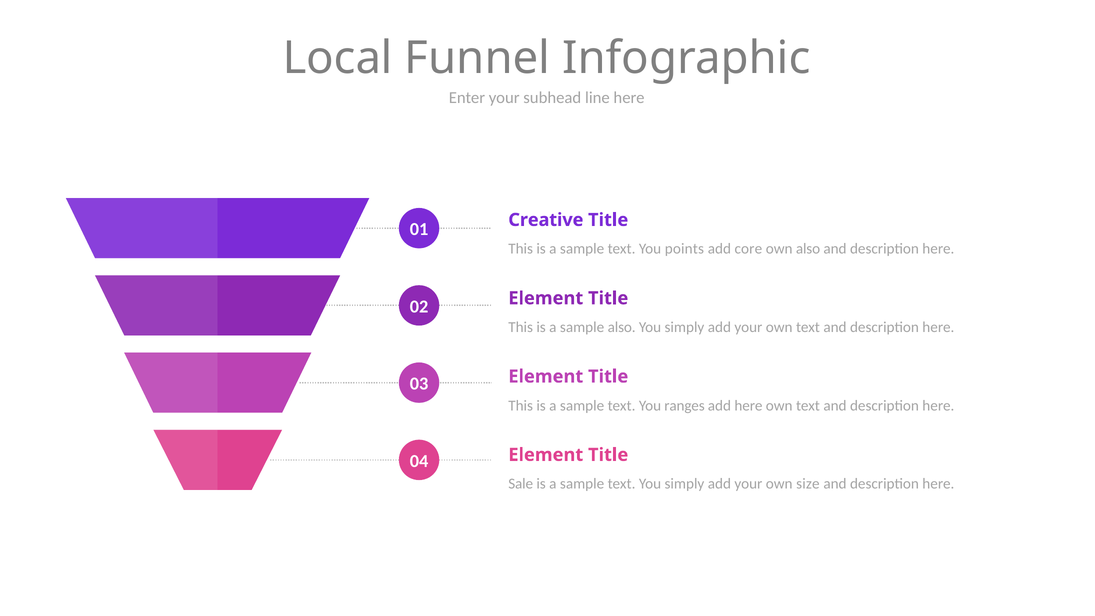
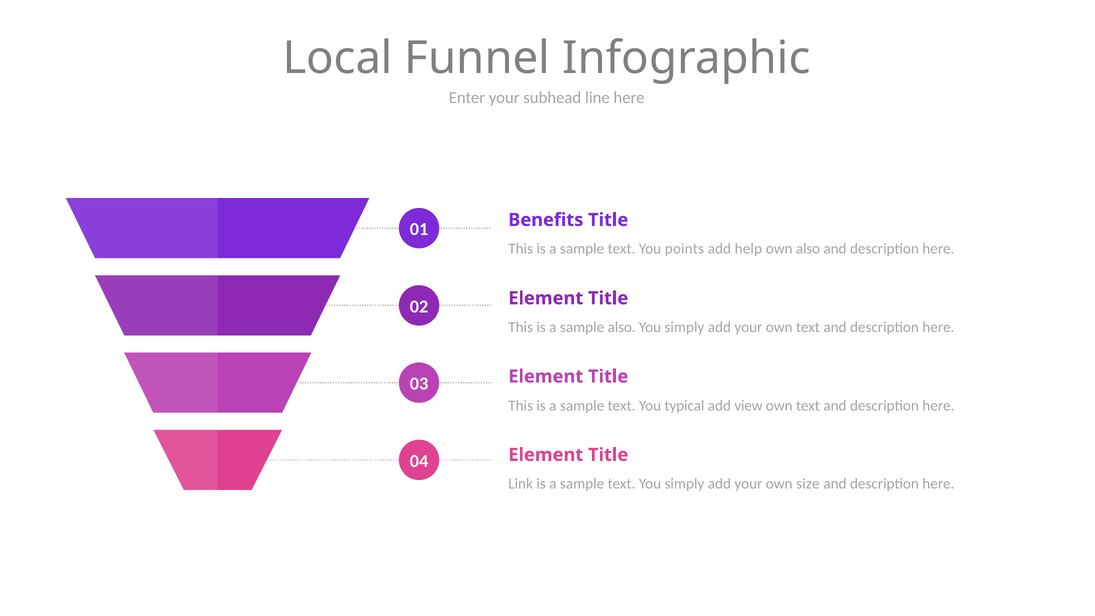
Creative: Creative -> Benefits
core: core -> help
ranges: ranges -> typical
add here: here -> view
Sale: Sale -> Link
